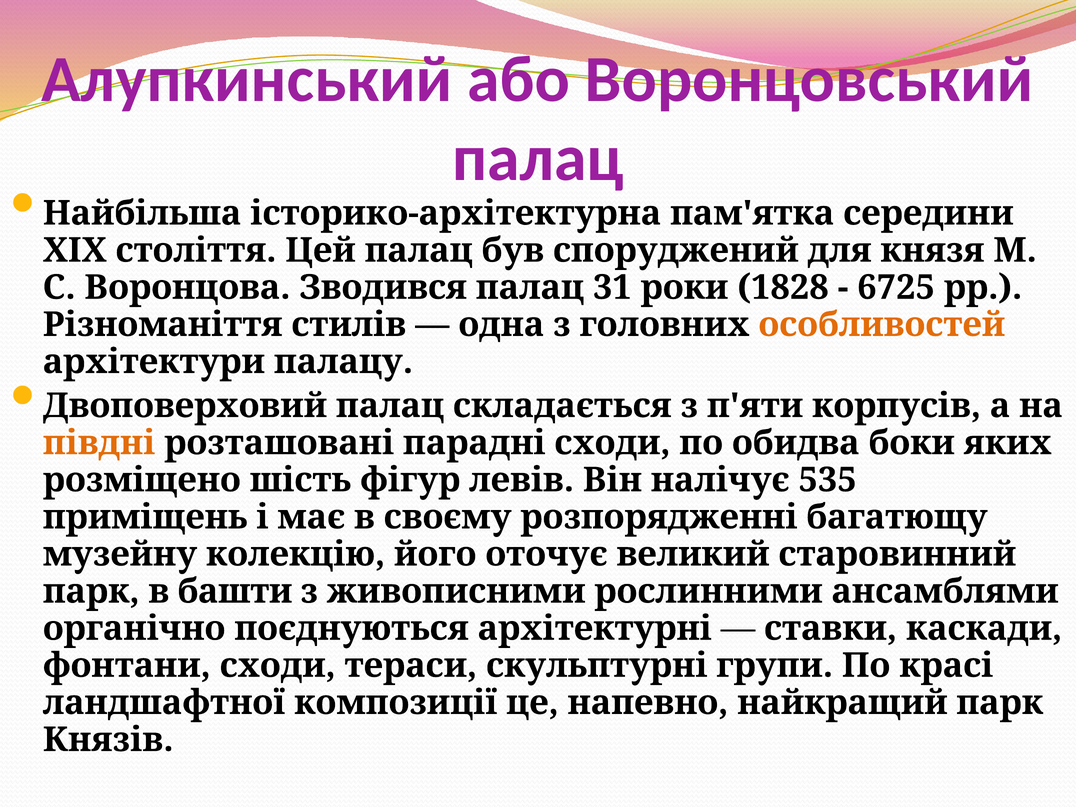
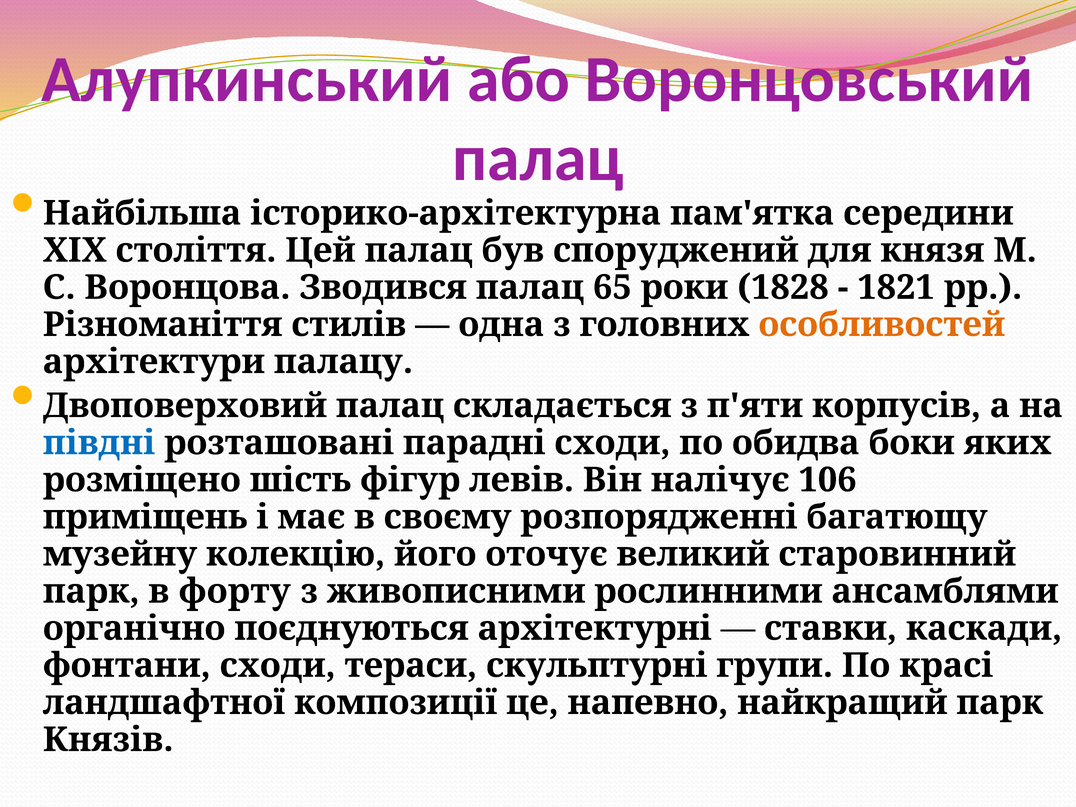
31: 31 -> 65
6725: 6725 -> 1821
півдні colour: orange -> blue
535: 535 -> 106
башти: башти -> форту
